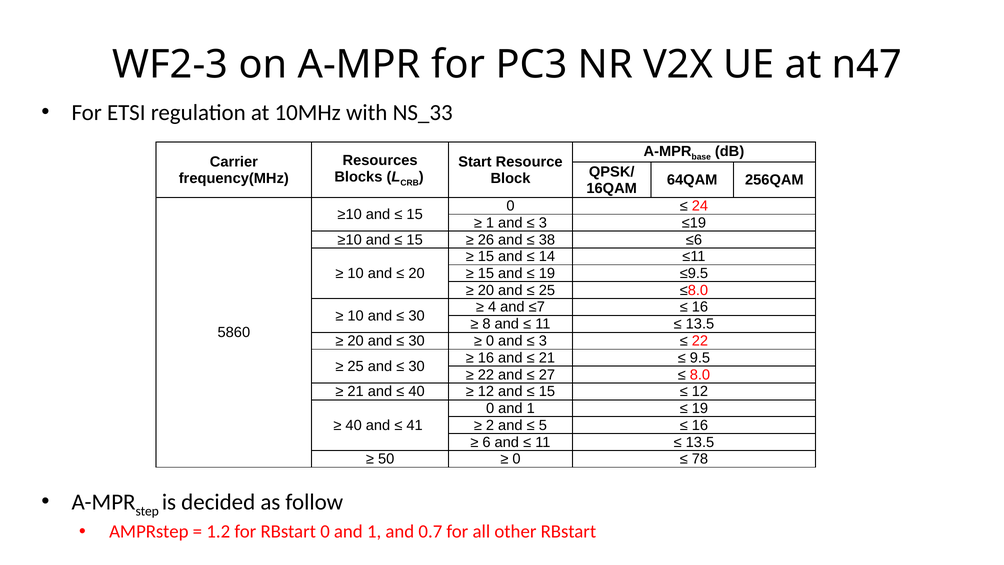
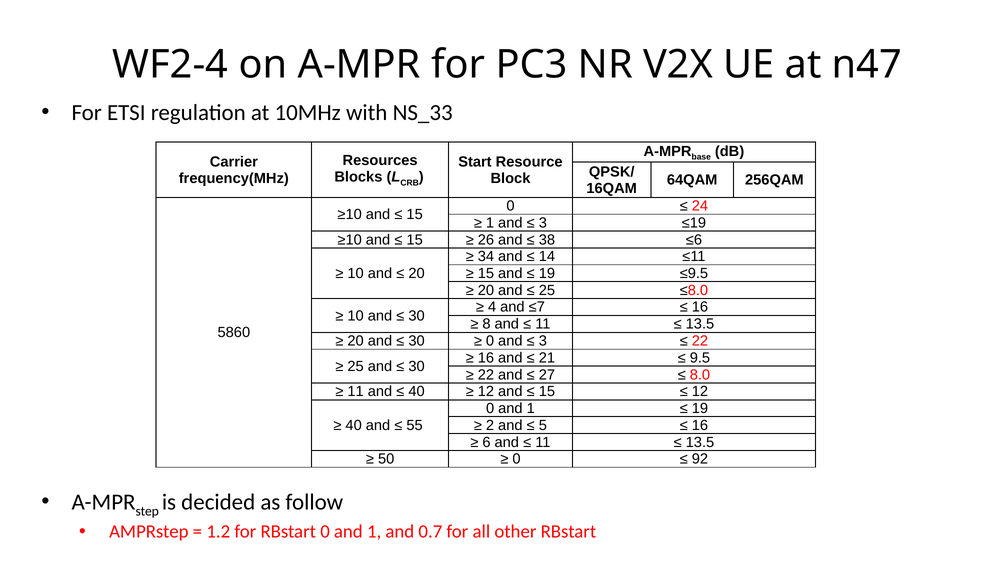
WF2-3: WF2-3 -> WF2-4
15 at (486, 256): 15 -> 34
21 at (356, 391): 21 -> 11
41: 41 -> 55
78: 78 -> 92
